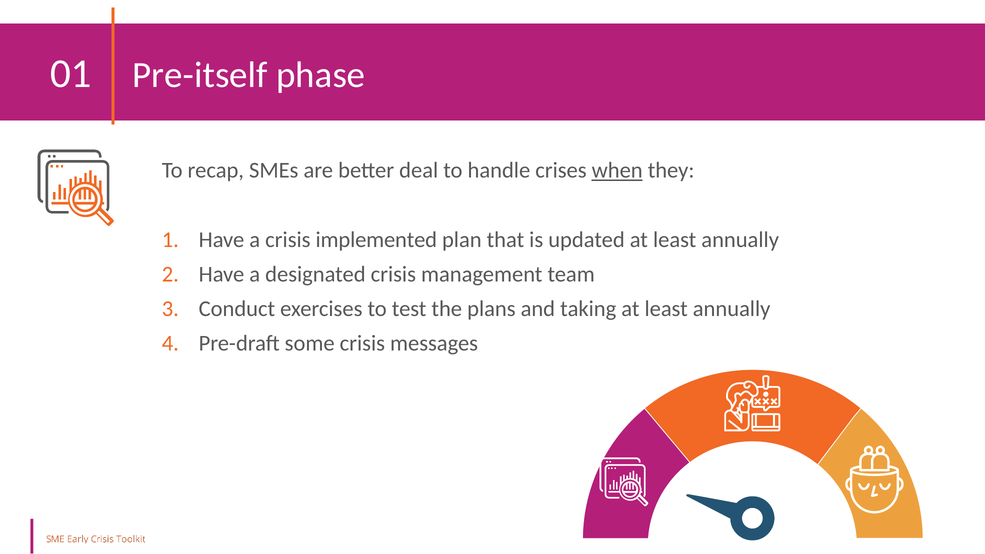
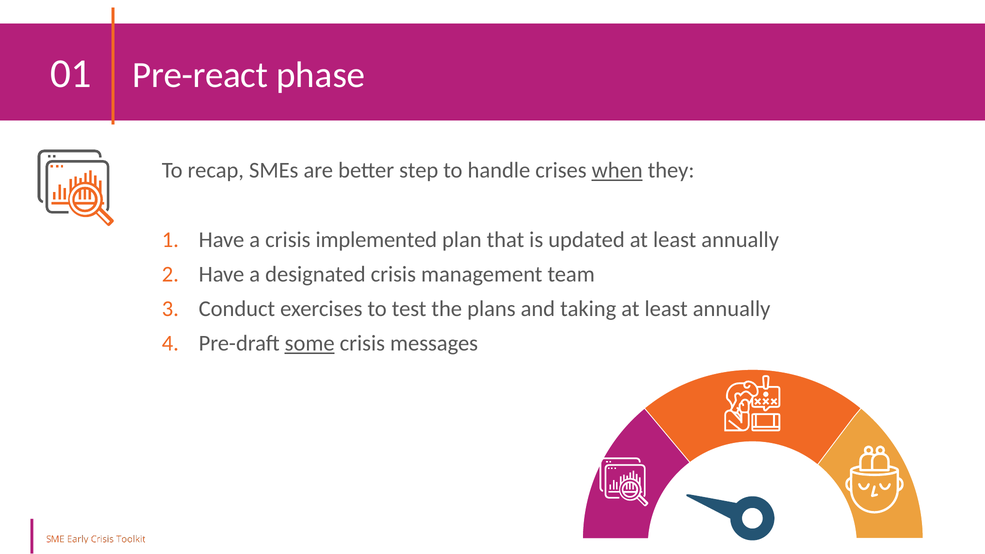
Pre-itself: Pre-itself -> Pre-react
deal: deal -> step
some underline: none -> present
